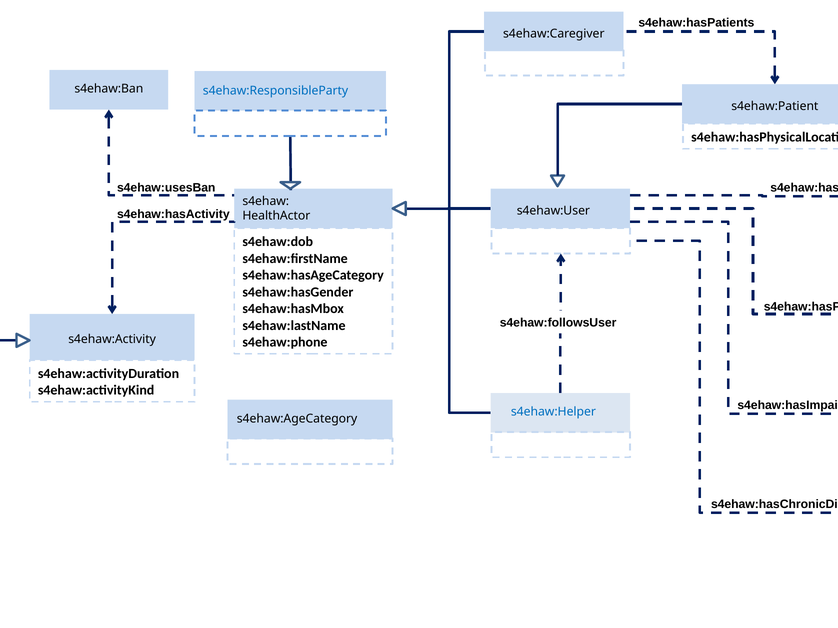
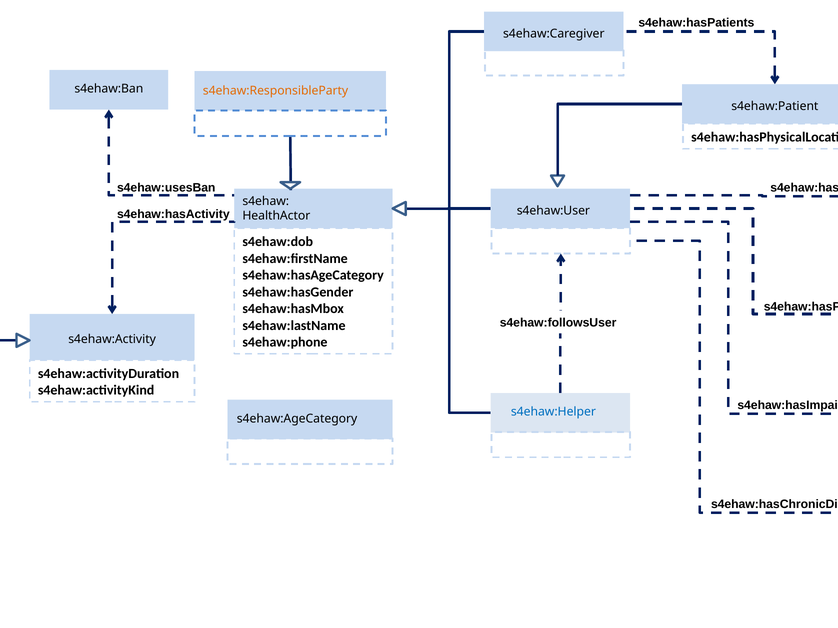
s4ehaw:ResponsibleParty colour: blue -> orange
